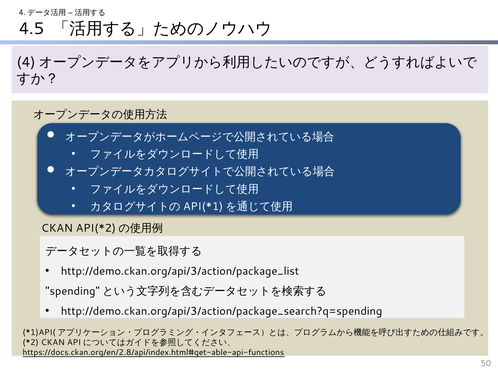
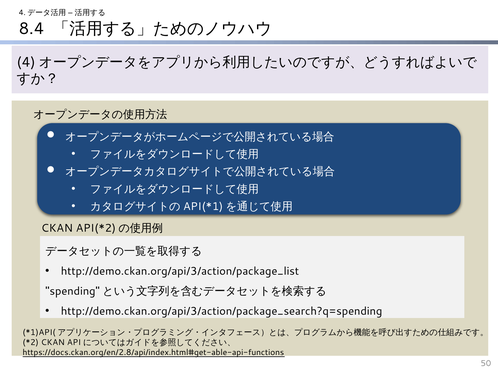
4.5: 4.5 -> 8.4
